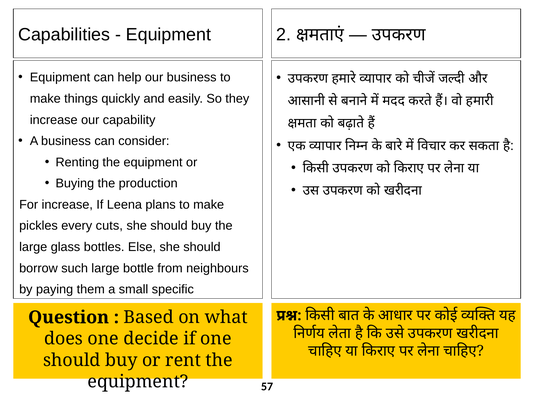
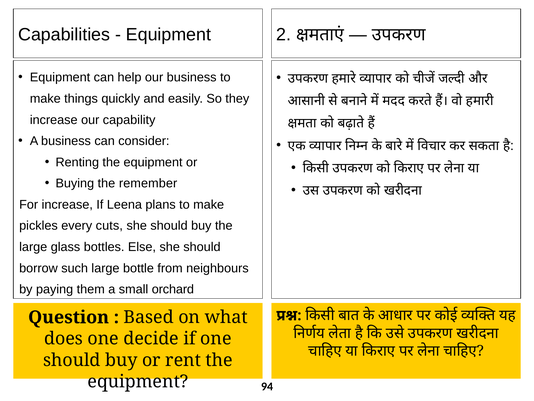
production: production -> remember
specific: specific -> orchard
57: 57 -> 94
